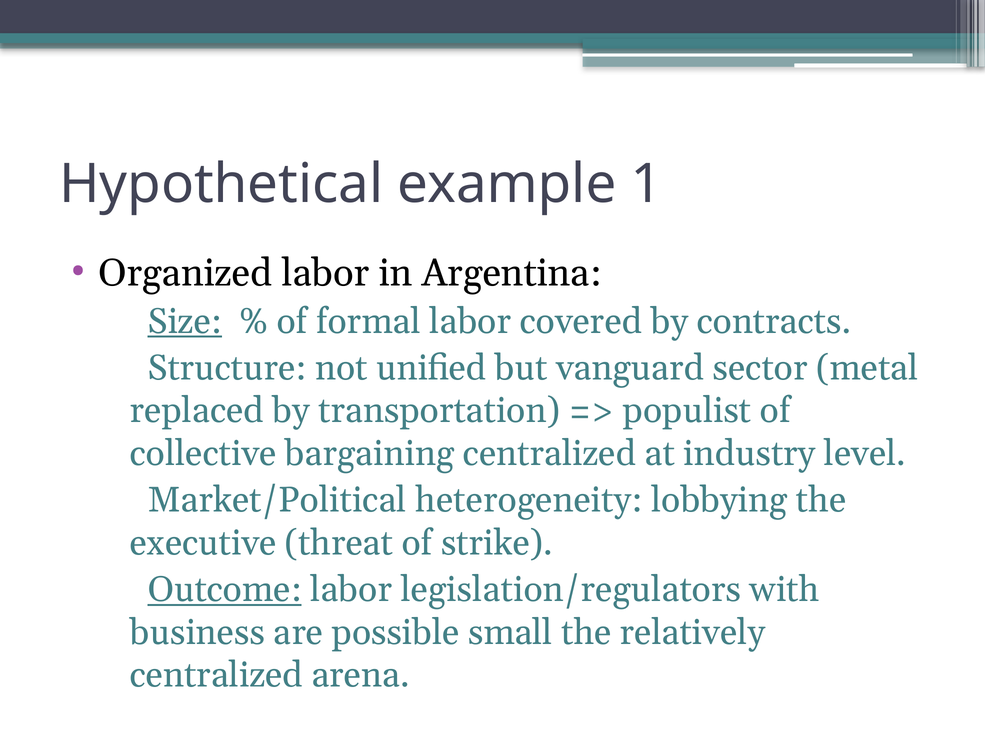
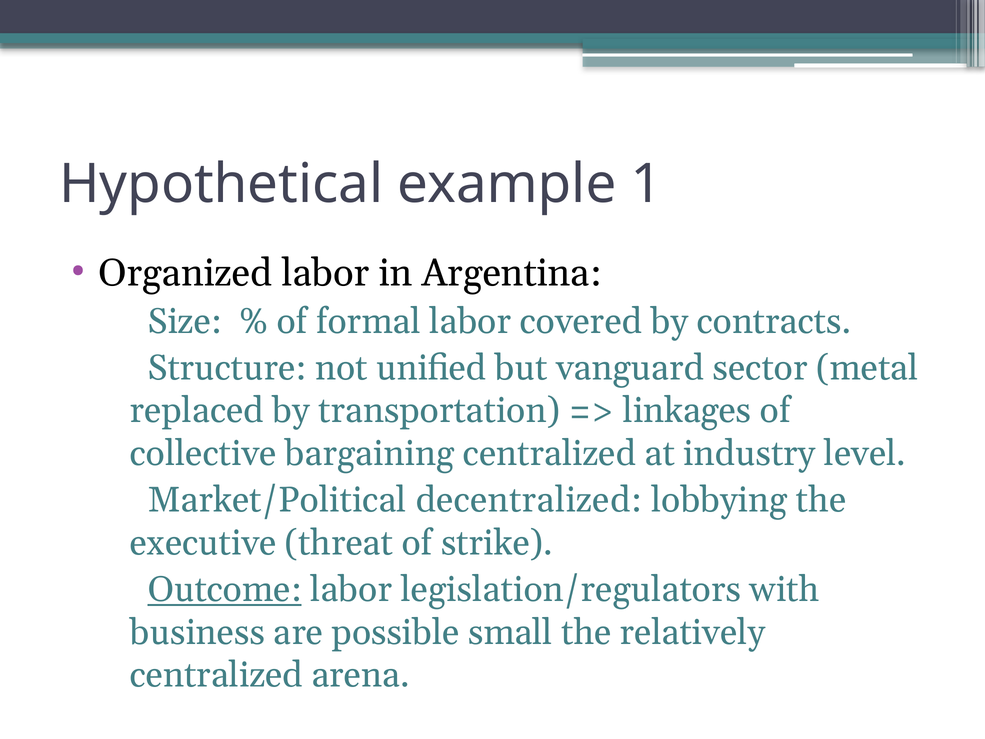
Size underline: present -> none
populist: populist -> linkages
heterogeneity: heterogeneity -> decentralized
